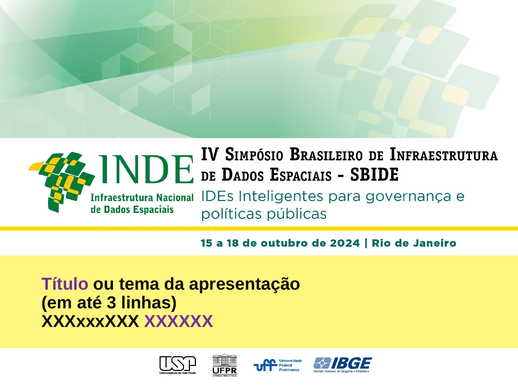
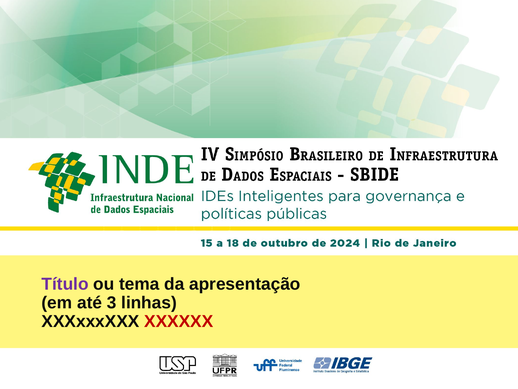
XXXXXX colour: purple -> red
